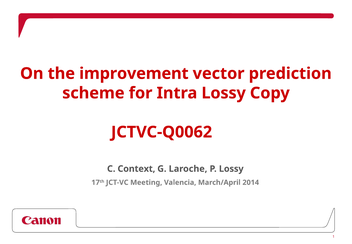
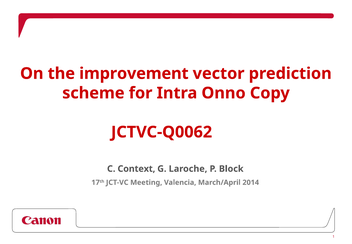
Intra Lossy: Lossy -> Onno
P Lossy: Lossy -> Block
